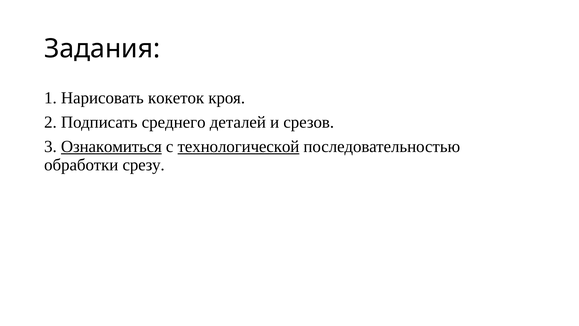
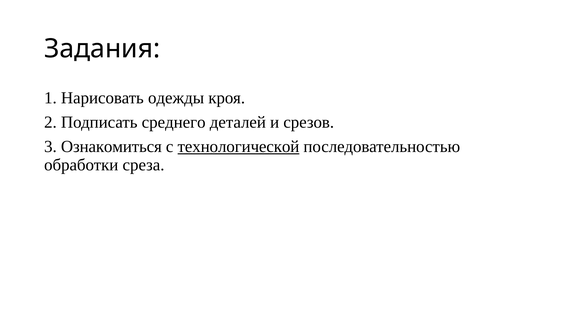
кокеток: кокеток -> одежды
Ознакомиться underline: present -> none
срезу: срезу -> среза
